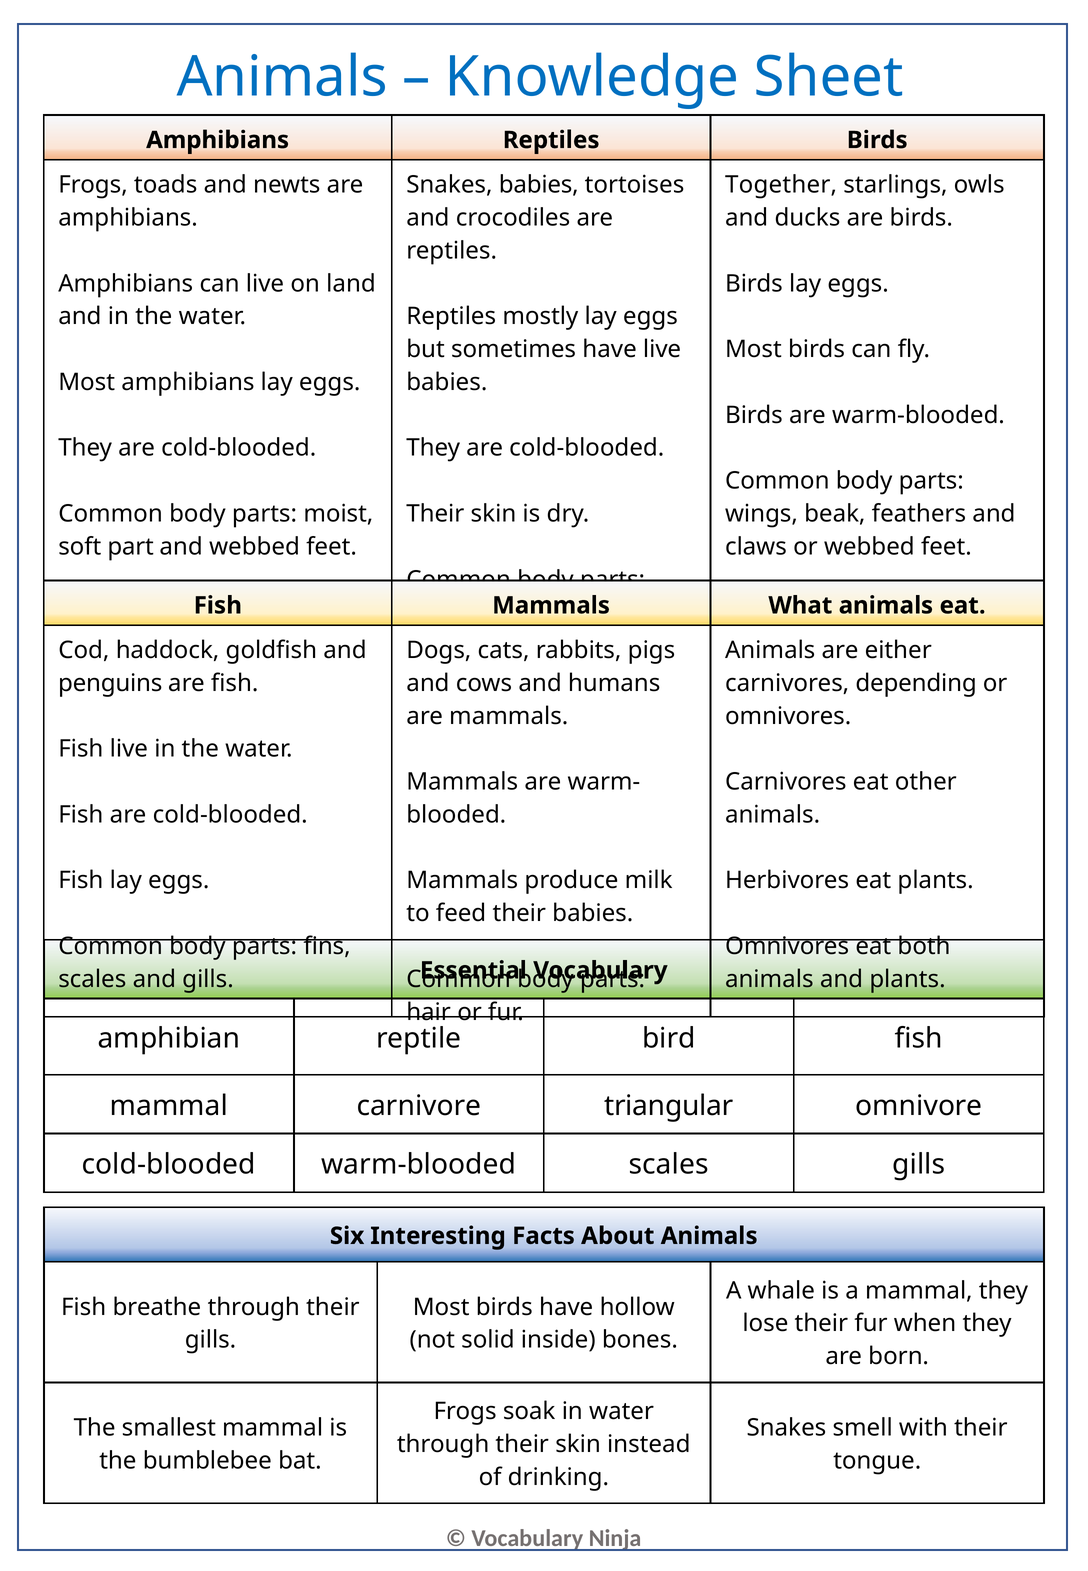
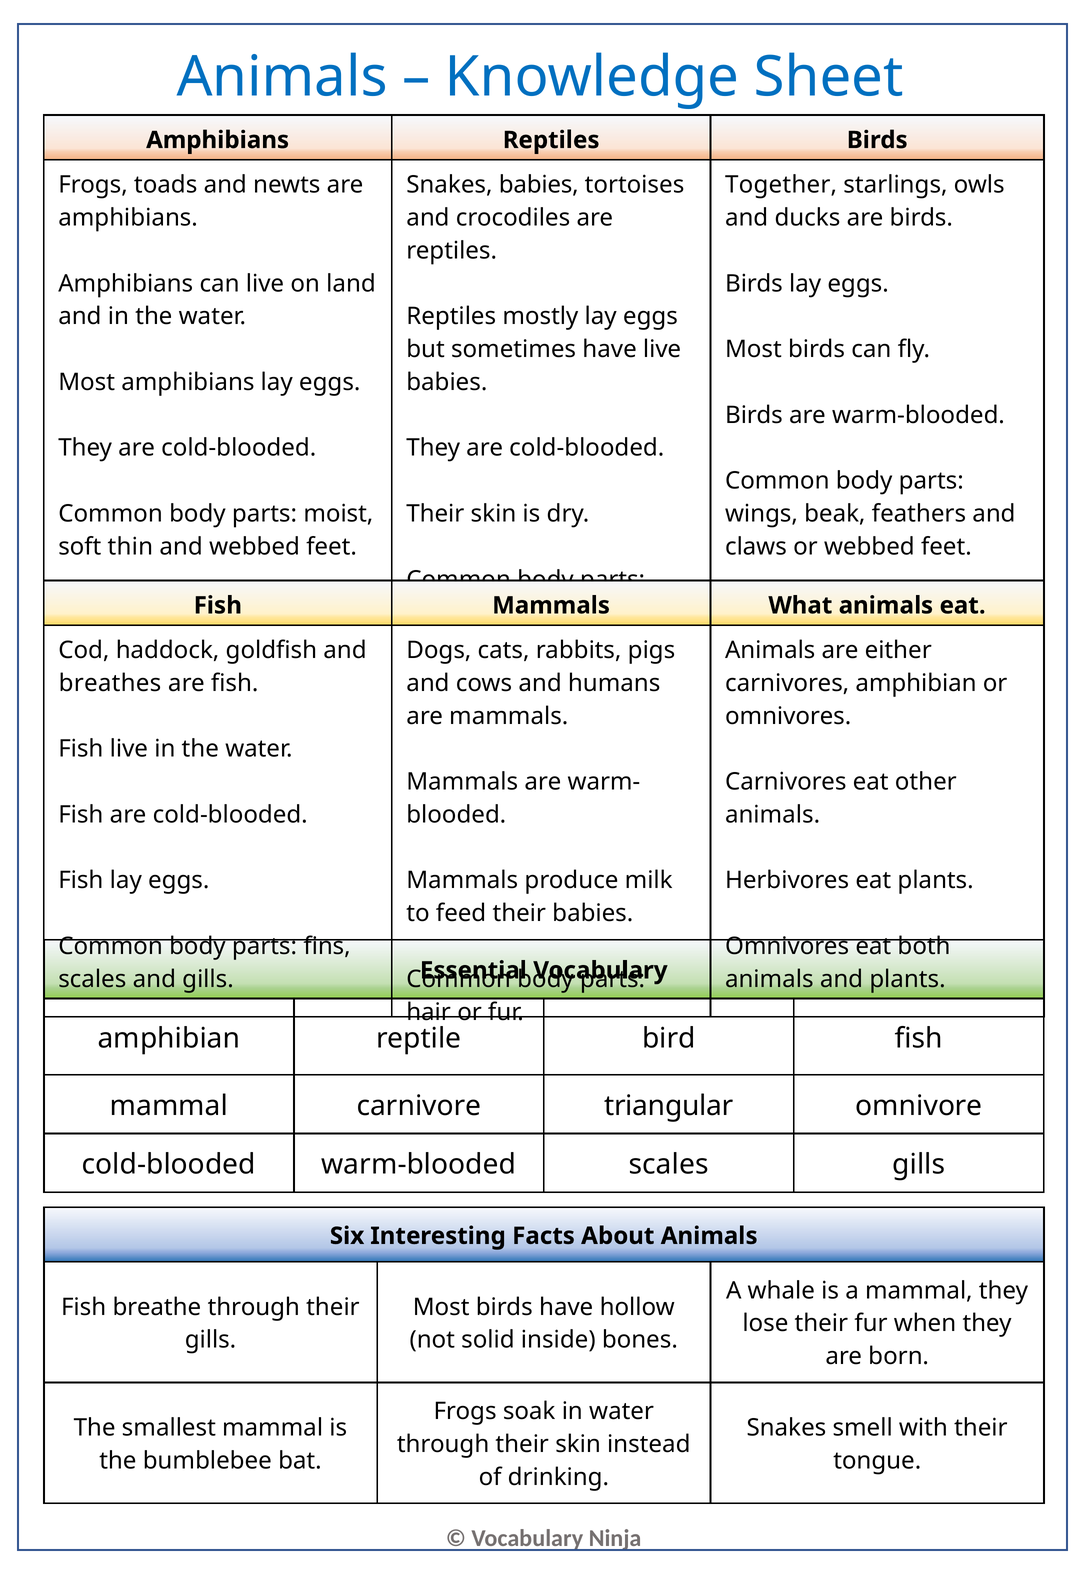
part: part -> thin
penguins: penguins -> breathes
carnivores depending: depending -> amphibian
